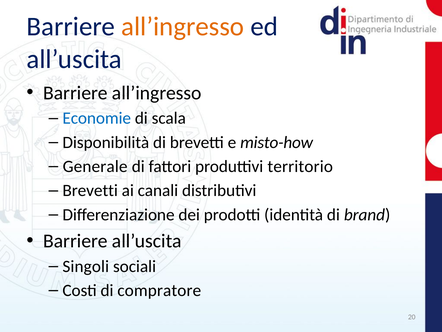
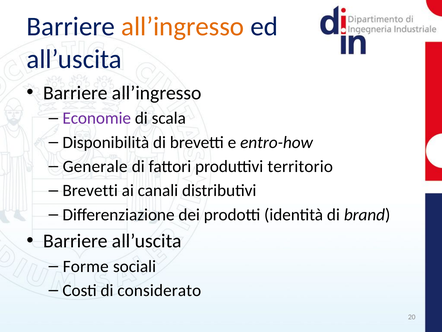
Economie colour: blue -> purple
misto-how: misto-how -> entro-how
Singoli: Singoli -> Forme
compratore: compratore -> considerato
